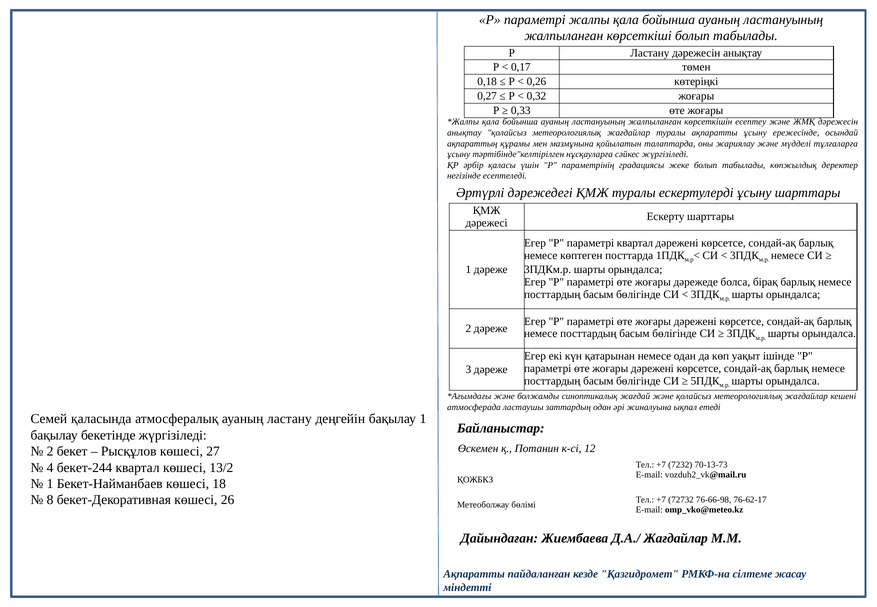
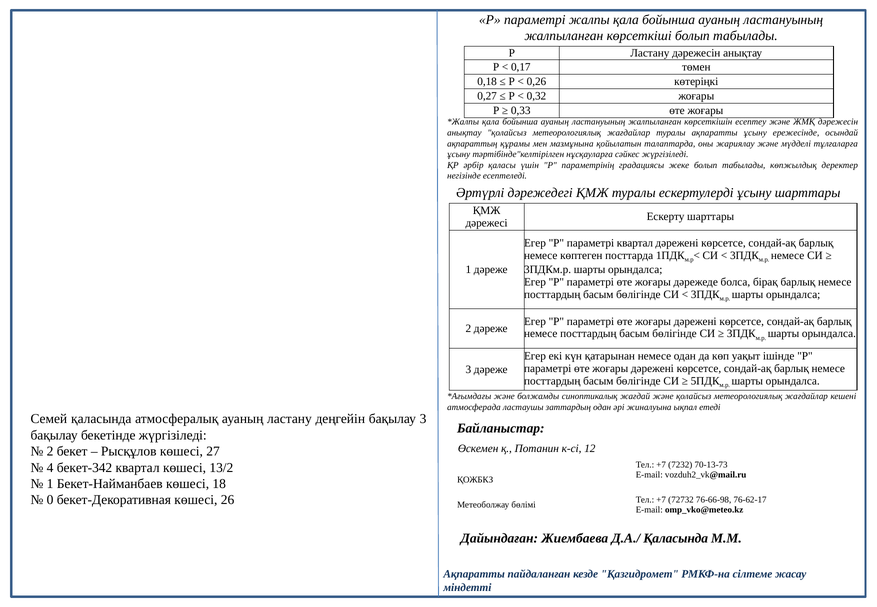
бақылау 1: 1 -> 3
бекет-244: бекет-244 -> бекет-342
8: 8 -> 0
Д.А./ Жағдайлар: Жағдайлар -> Қаласында
